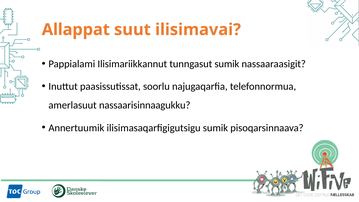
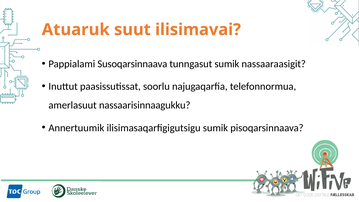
Allappat: Allappat -> Atuaruk
Ilisimariikkannut: Ilisimariikkannut -> Susoqarsinnaava
